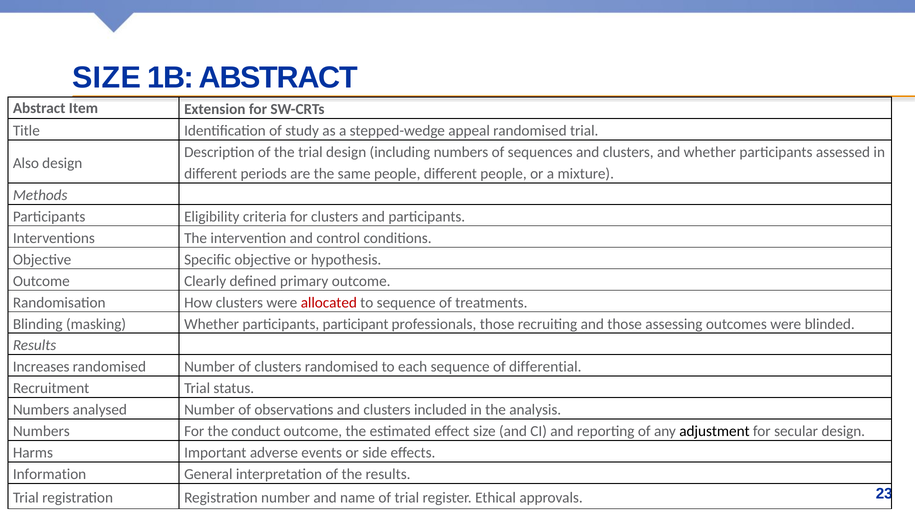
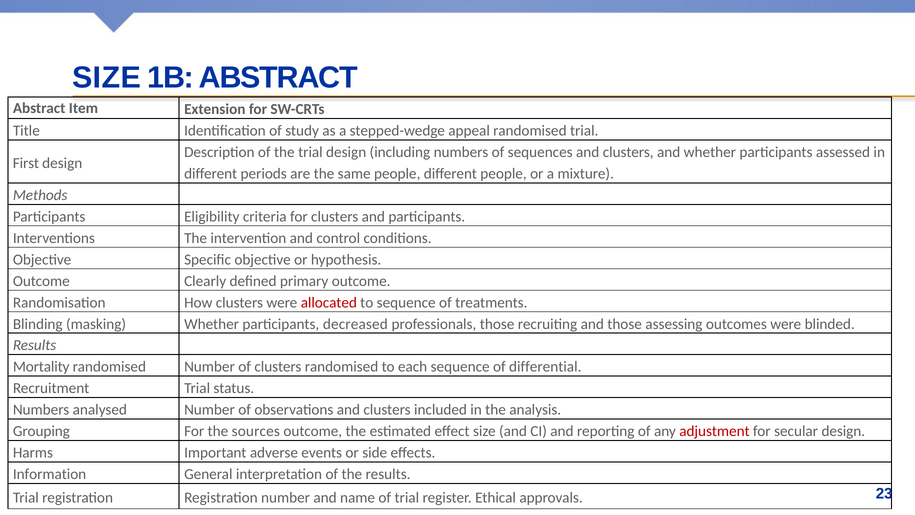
Also: Also -> First
participant: participant -> decreased
Increases: Increases -> Mortality
Numbers at (41, 431): Numbers -> Grouping
conduct: conduct -> sources
adjustment colour: black -> red
